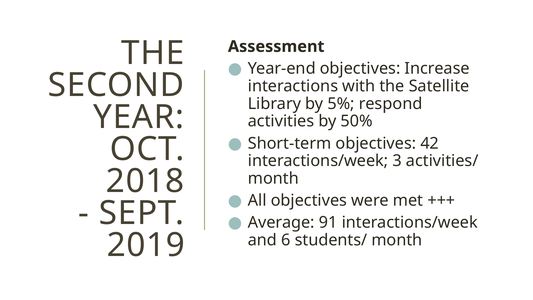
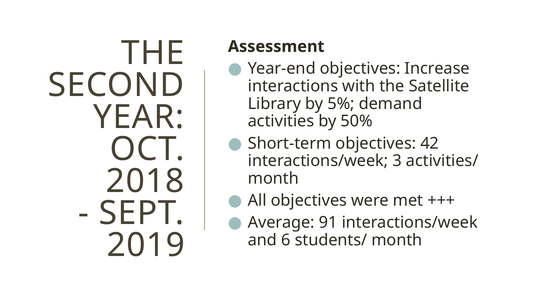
respond: respond -> demand
